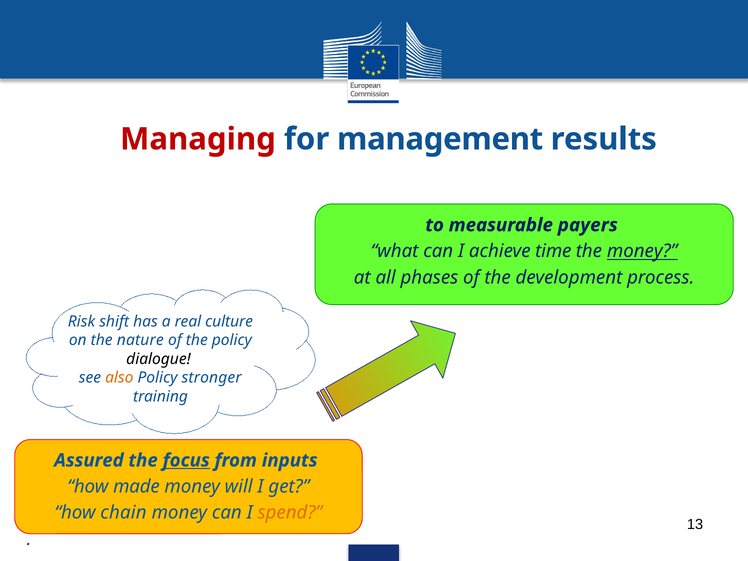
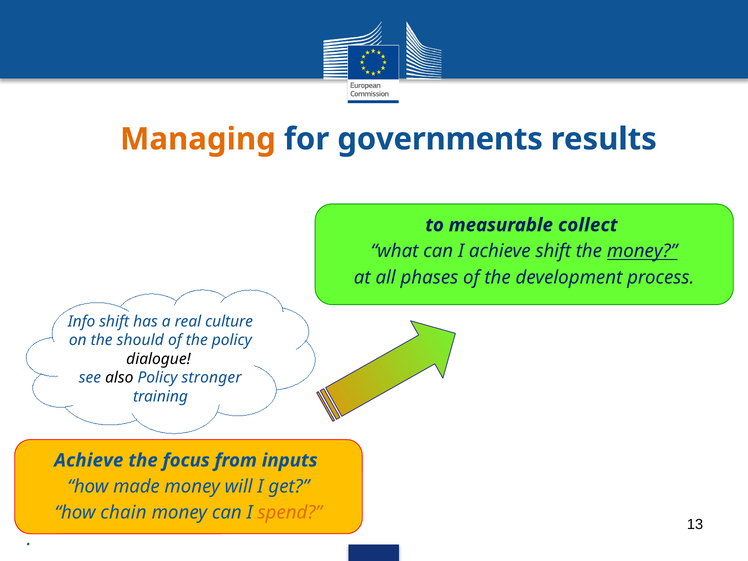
Managing colour: red -> orange
management: management -> governments
payers: payers -> collect
time at (553, 251): time -> shift
Risk: Risk -> Info
nature: nature -> should
also colour: orange -> black
Assured at (89, 460): Assured -> Achieve
focus underline: present -> none
